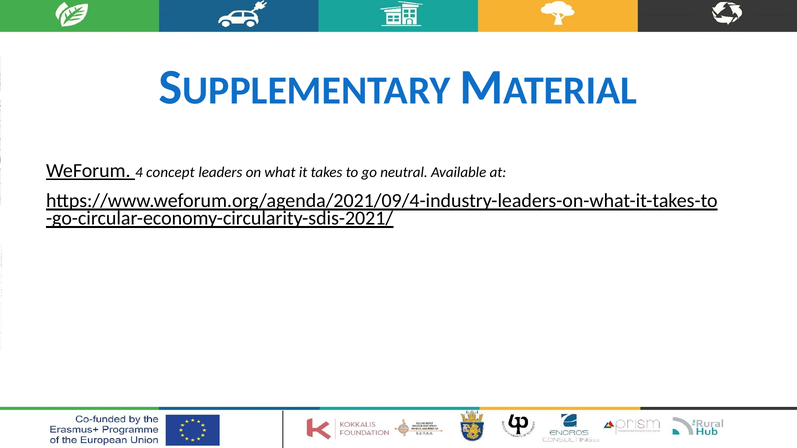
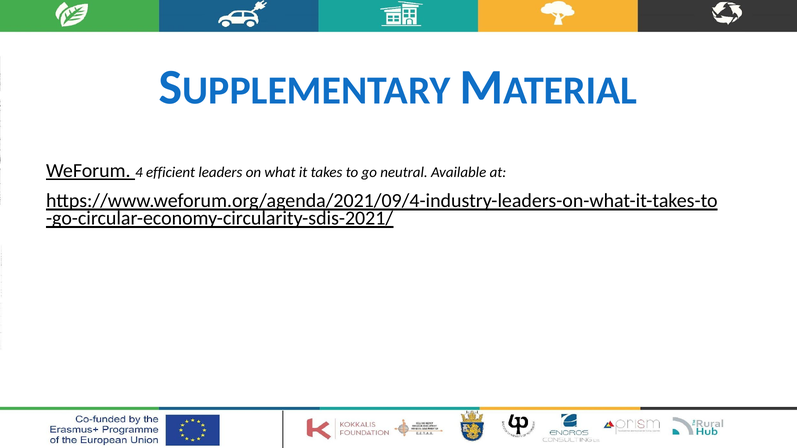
concept: concept -> efficient
